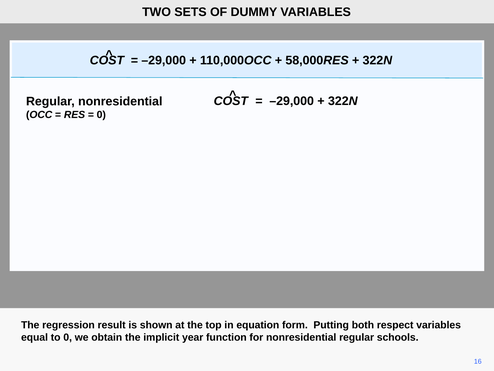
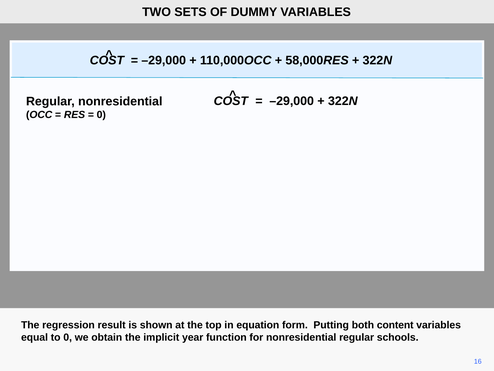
respect: respect -> content
